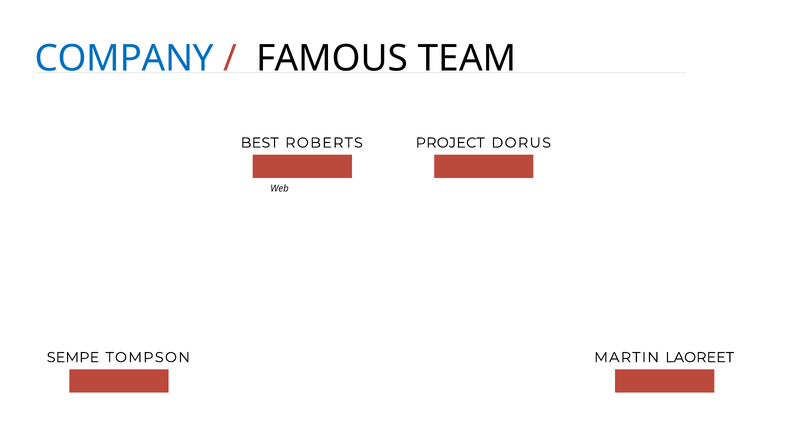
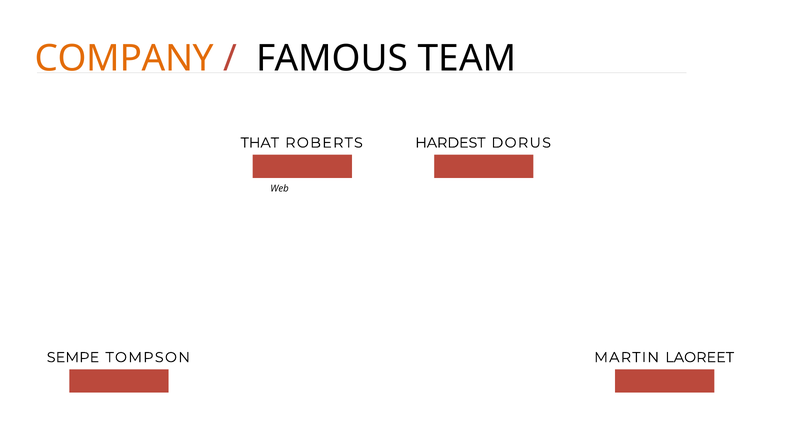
COMPANY colour: blue -> orange
BEST: BEST -> THAT
PROJECT: PROJECT -> HARDEST
